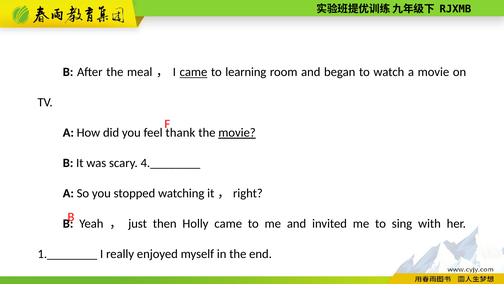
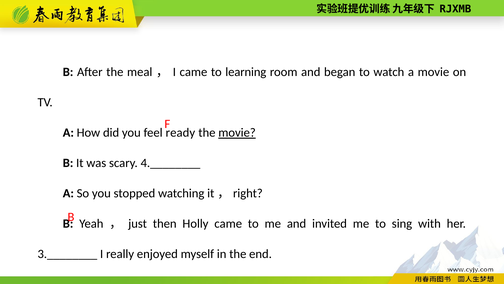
came at (193, 72) underline: present -> none
thank: thank -> ready
1.________: 1.________ -> 3.________
